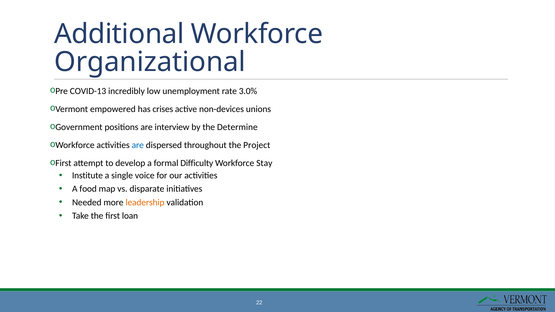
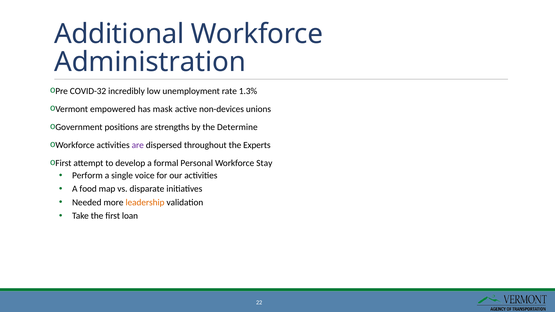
Organizational: Organizational -> Administration
COVID-13: COVID-13 -> COVID-32
3.0%: 3.0% -> 1.3%
crises: crises -> mask
interview: interview -> strengths
are at (138, 145) colour: blue -> purple
Project: Project -> Experts
Difficulty: Difficulty -> Personal
Institute: Institute -> Perform
